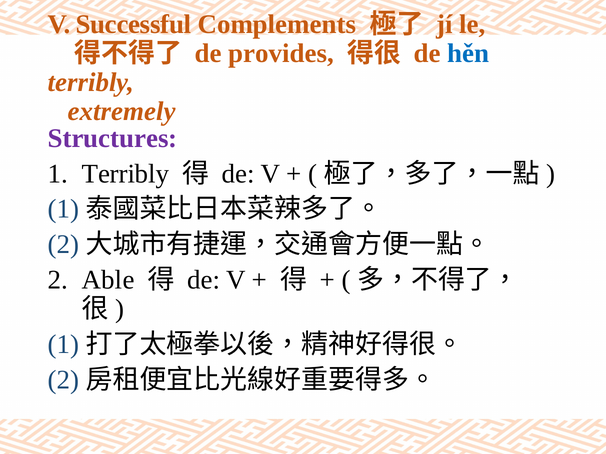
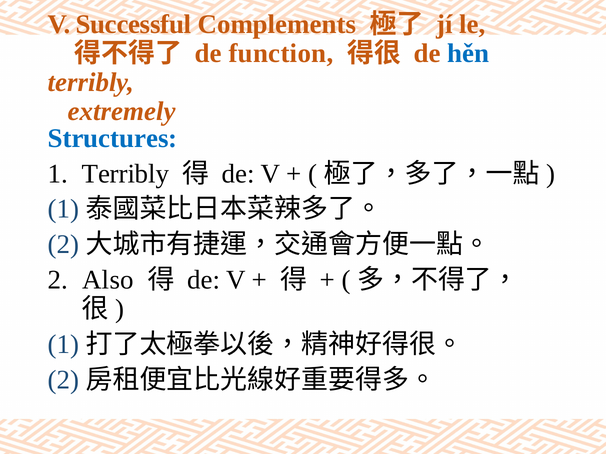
provides: provides -> function
Structures colour: purple -> blue
Able: Able -> Also
